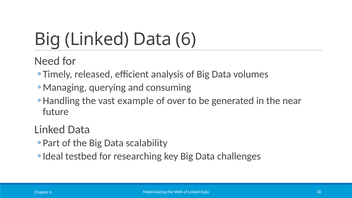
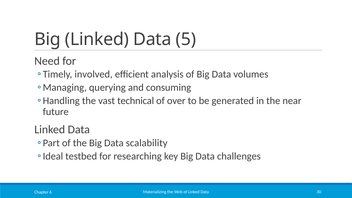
Data 6: 6 -> 5
released: released -> involved
example: example -> technical
